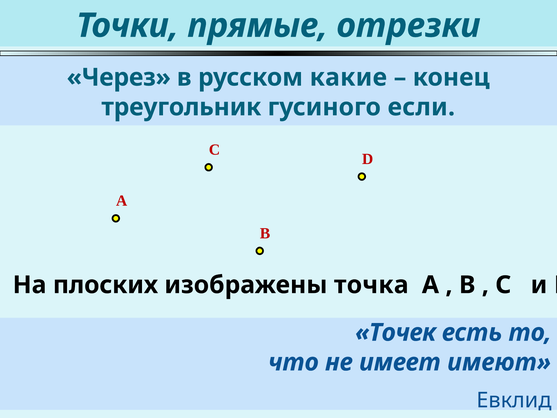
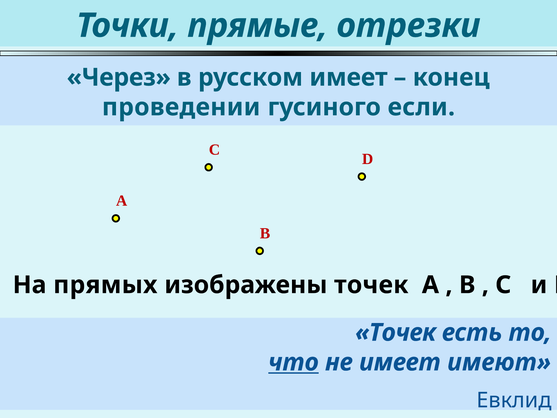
русском какие: какие -> имеет
треугольник: треугольник -> проведении
плоских: плоских -> прямых
изображены точка: точка -> точек
что underline: none -> present
